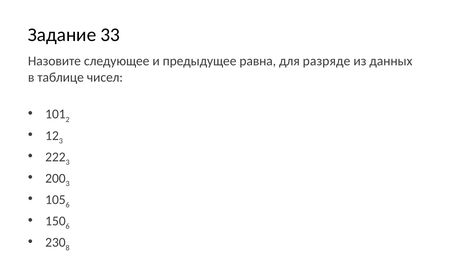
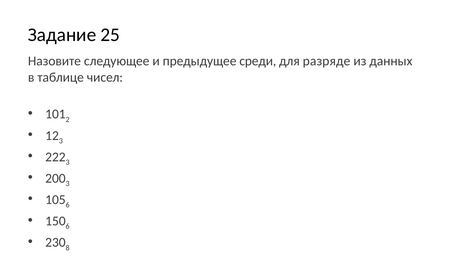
33: 33 -> 25
равна: равна -> среди
